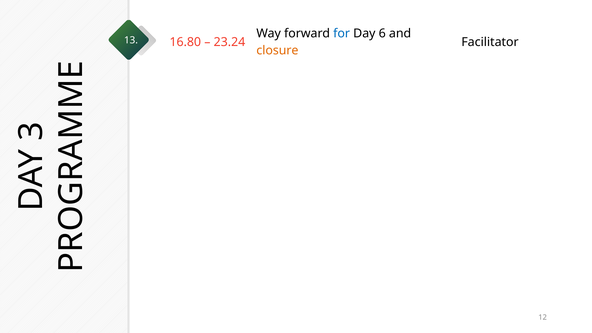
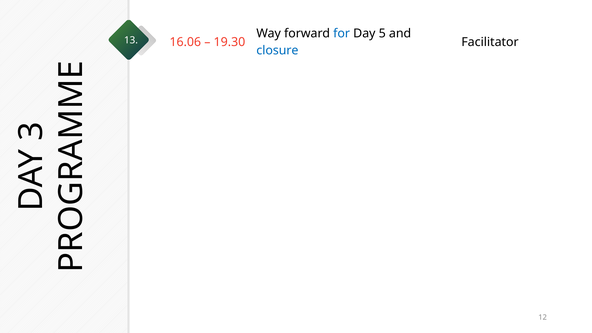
6: 6 -> 5
16.80: 16.80 -> 16.06
23.24: 23.24 -> 19.30
closure colour: orange -> blue
